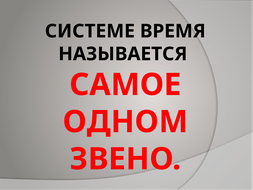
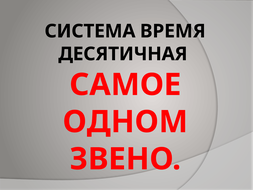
СИСТЕМЕ: СИСТЕМЕ -> СИСТЕМА
НАЗЫВАЕТСЯ: НАЗЫВАЕТСЯ -> ДЕСЯТИЧНАЯ
